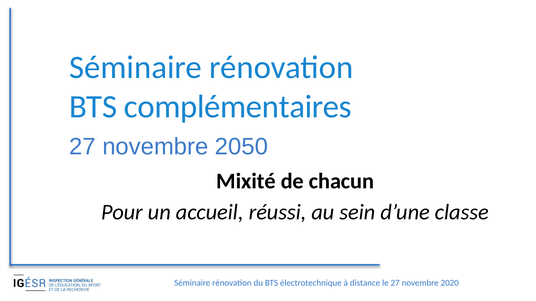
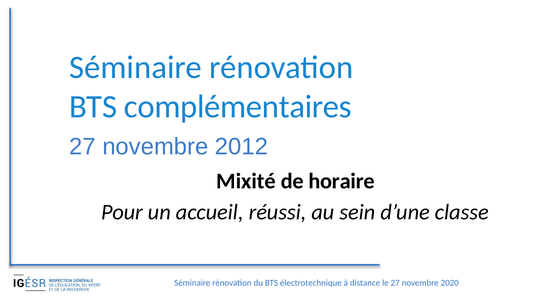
2050: 2050 -> 2012
chacun: chacun -> horaire
